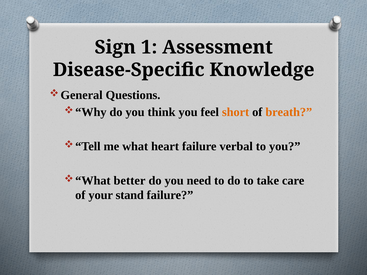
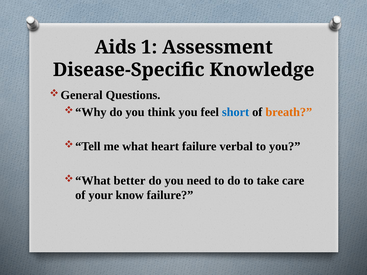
Sign: Sign -> Aids
short colour: orange -> blue
stand: stand -> know
